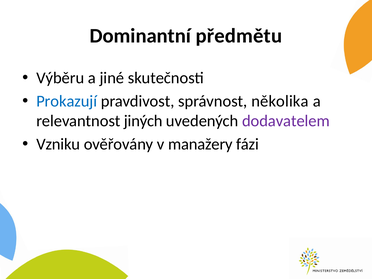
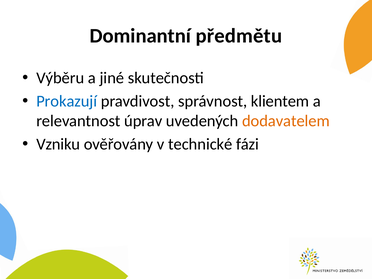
několika: několika -> klientem
jiných: jiných -> úprav
dodavatelem colour: purple -> orange
manažery: manažery -> technické
